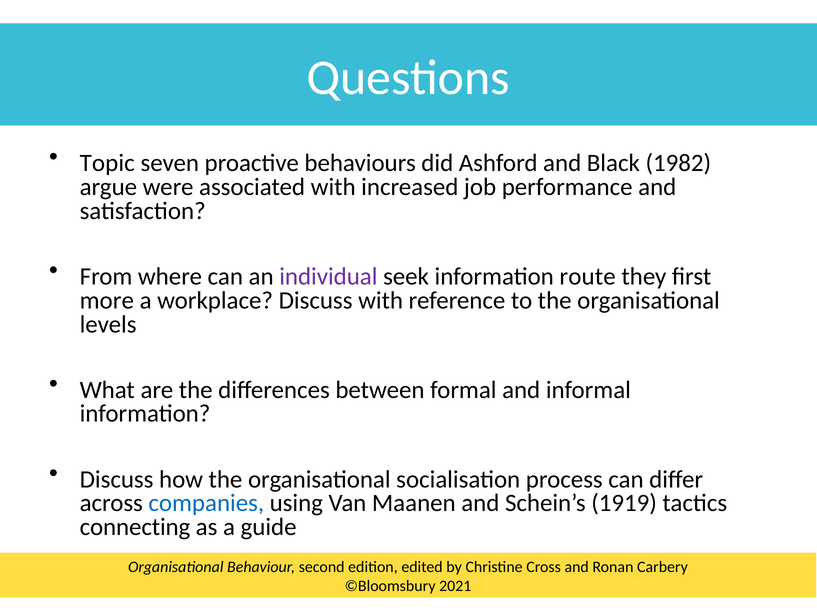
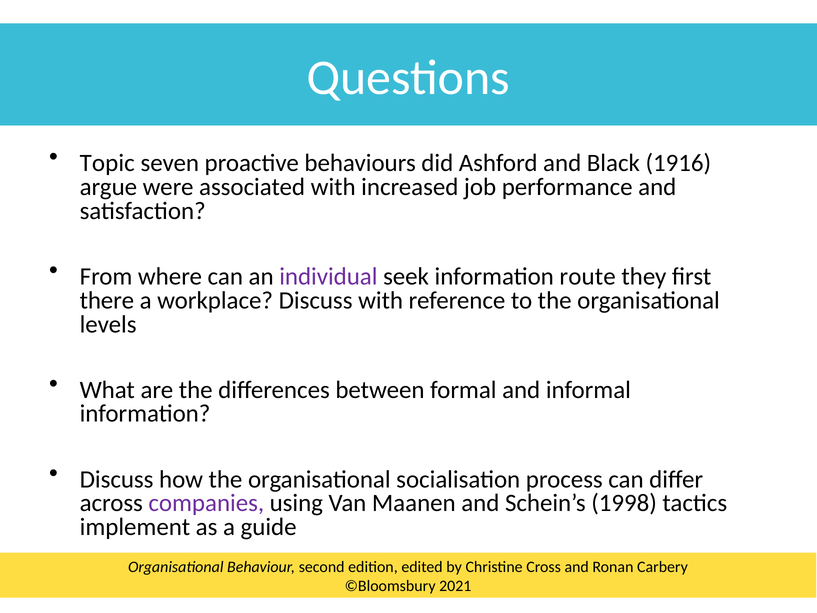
1982: 1982 -> 1916
more: more -> there
companies colour: blue -> purple
1919: 1919 -> 1998
connecting: connecting -> implement
